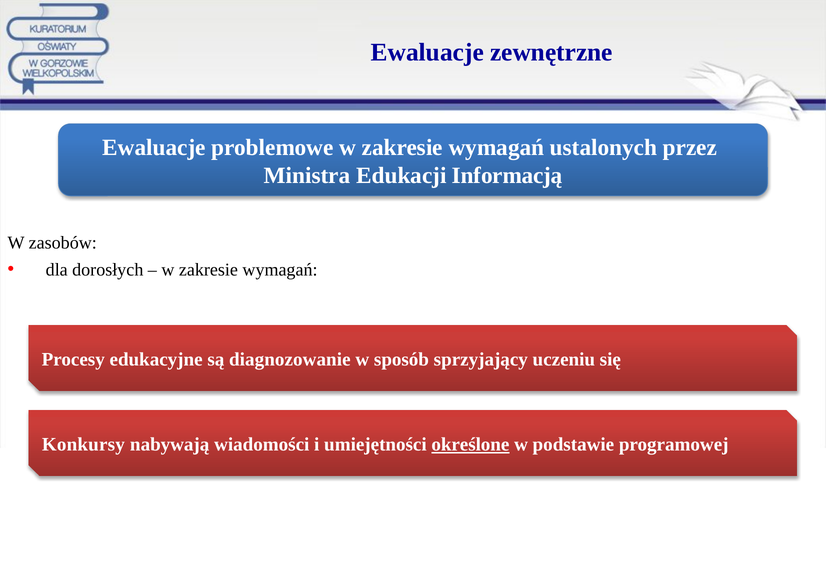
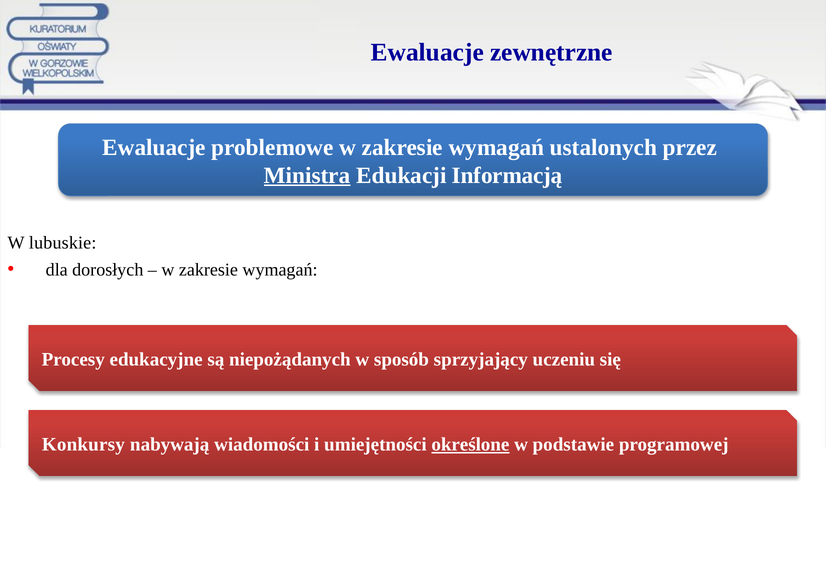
Ministra underline: none -> present
zasobów: zasobów -> lubuskie
diagnozowanie: diagnozowanie -> niepożądanych
